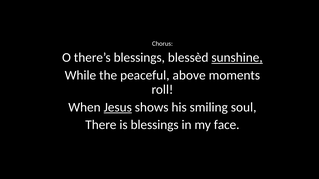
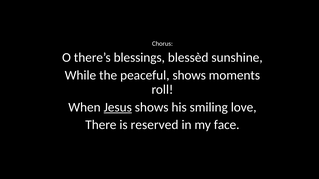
sunshine underline: present -> none
peaceful above: above -> shows
soul: soul -> love
is blessings: blessings -> reserved
